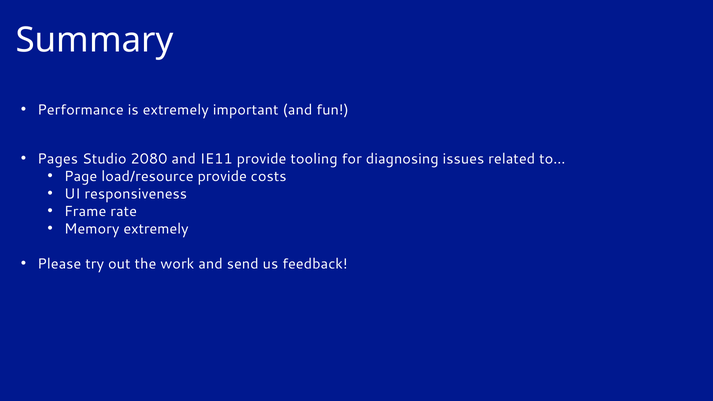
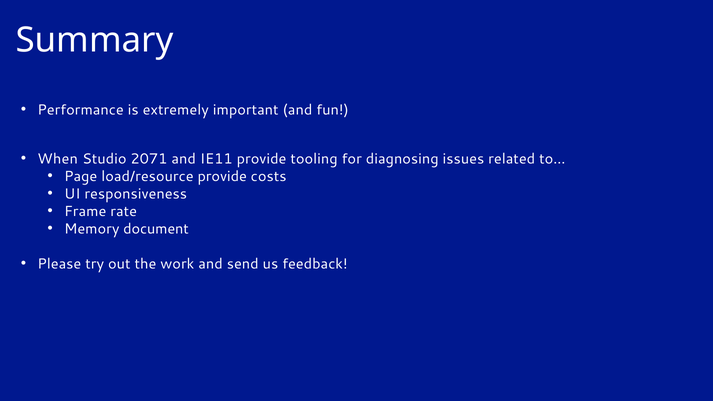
Pages: Pages -> When
2080: 2080 -> 2071
Memory extremely: extremely -> document
